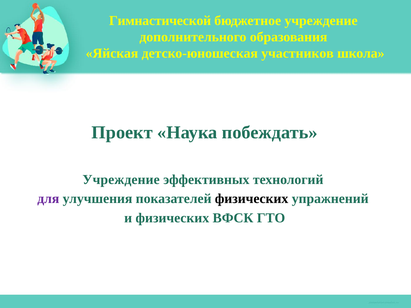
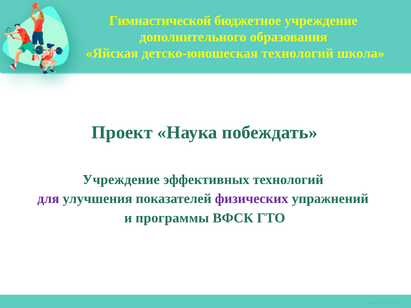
детско-юношеская участников: участников -> технологий
физических at (252, 199) colour: black -> purple
и физических: физических -> программы
